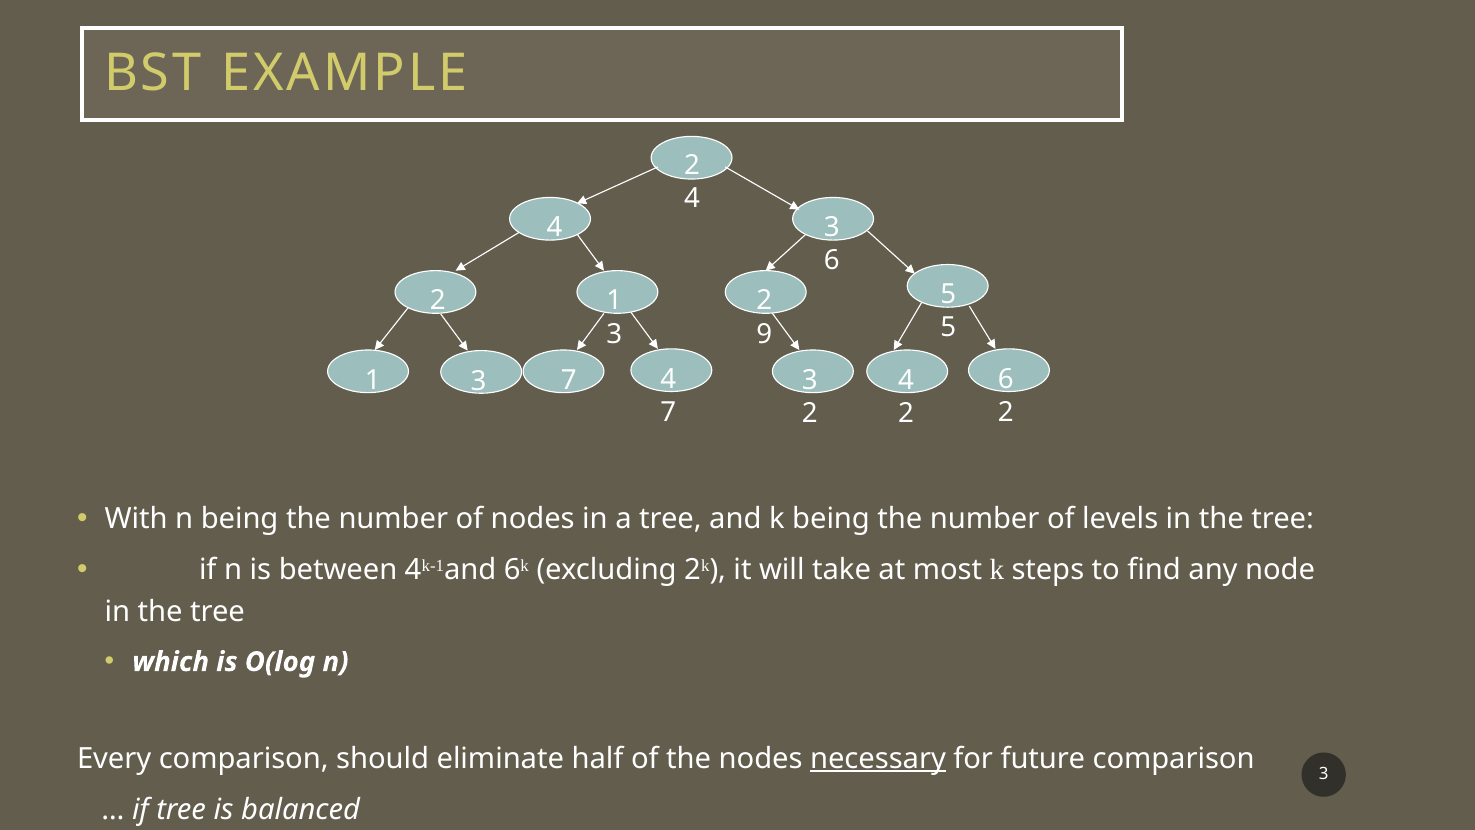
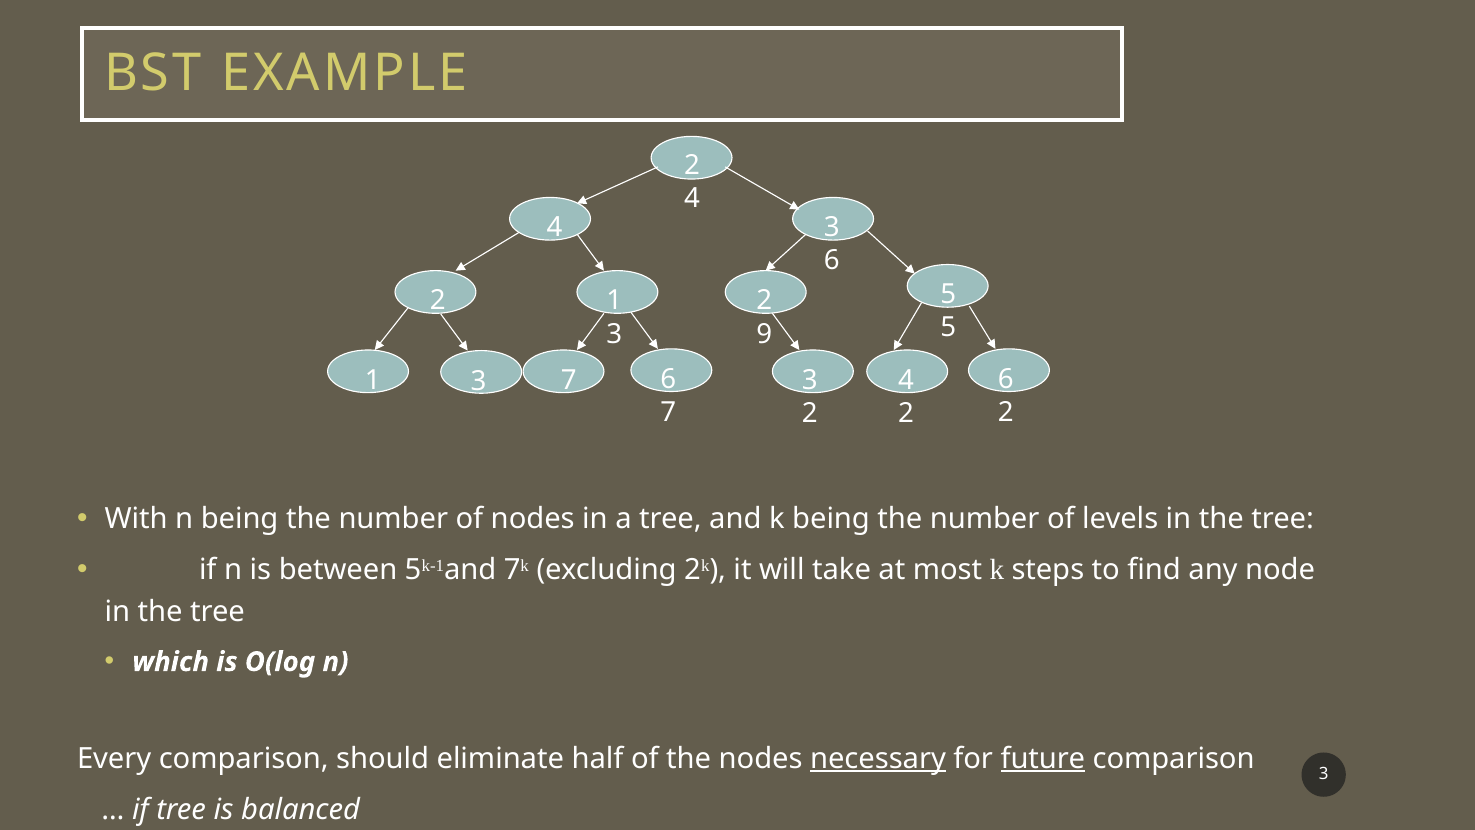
7 4: 4 -> 6
between 4: 4 -> 5
and 6: 6 -> 7
future underline: none -> present
